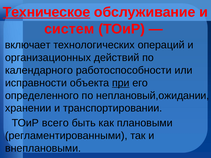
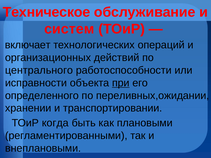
Техническое underline: present -> none
календарного: календарного -> центрального
неплановый,ожидании: неплановый,ожидании -> переливных,ожидании
всего: всего -> когда
